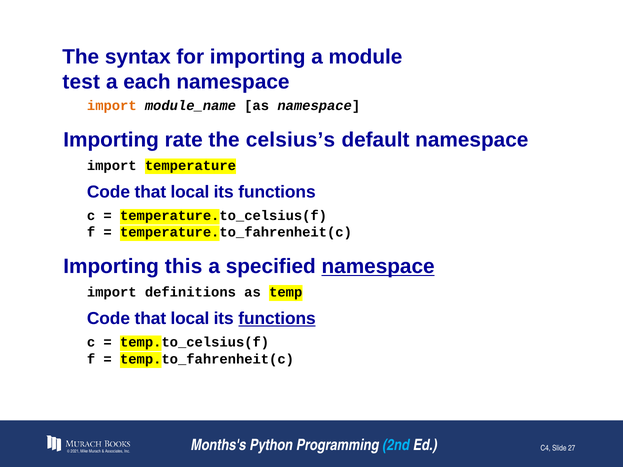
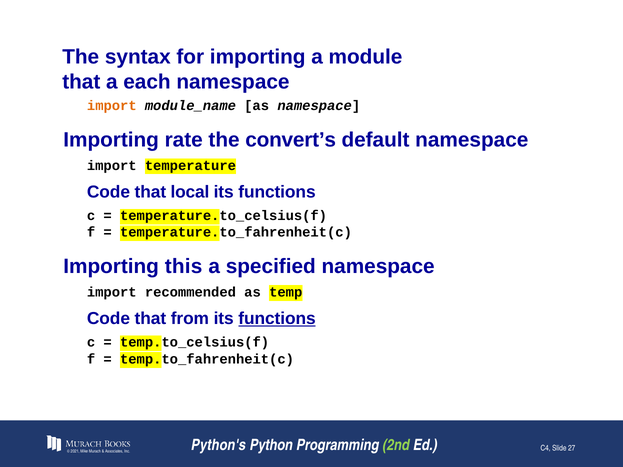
test at (81, 82): test -> that
celsius’s: celsius’s -> convert’s
namespace at (378, 267) underline: present -> none
definitions: definitions -> recommended
local at (190, 319): local -> from
Months's: Months's -> Python's
2nd colour: light blue -> light green
